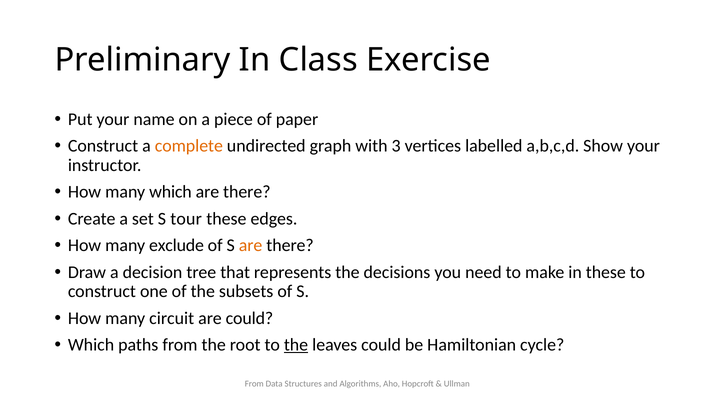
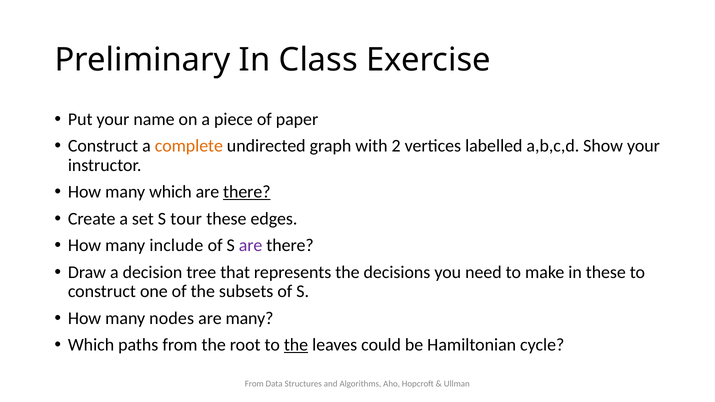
3: 3 -> 2
there at (247, 192) underline: none -> present
exclude: exclude -> include
are at (251, 246) colour: orange -> purple
circuit: circuit -> nodes
are could: could -> many
